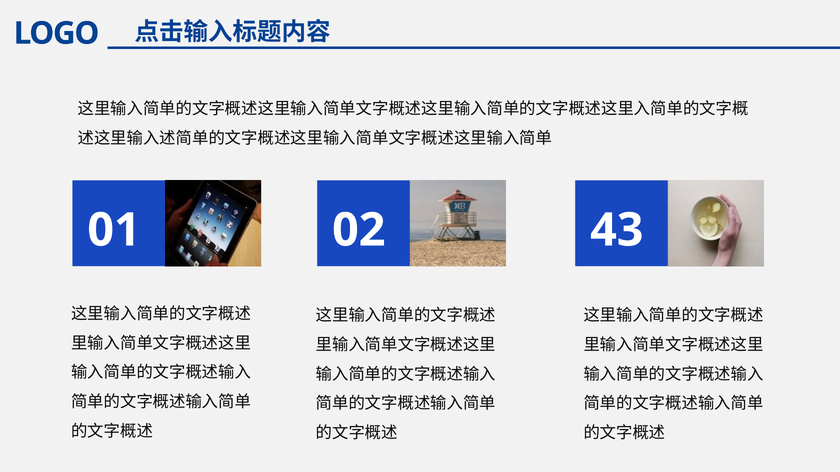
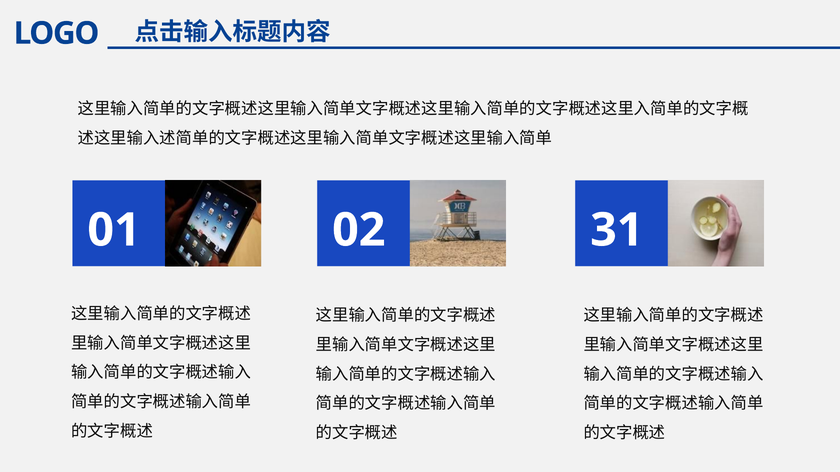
43: 43 -> 31
